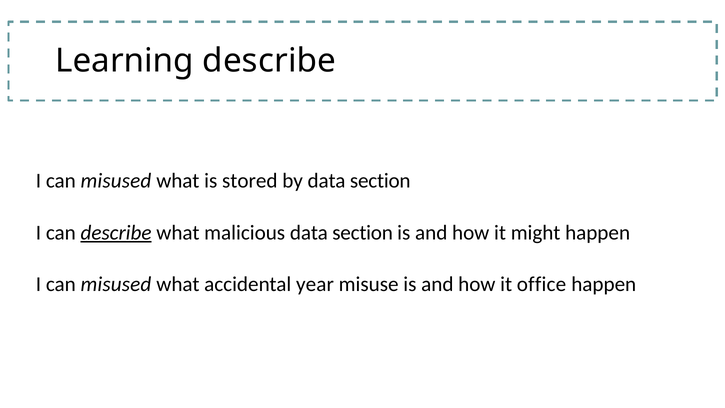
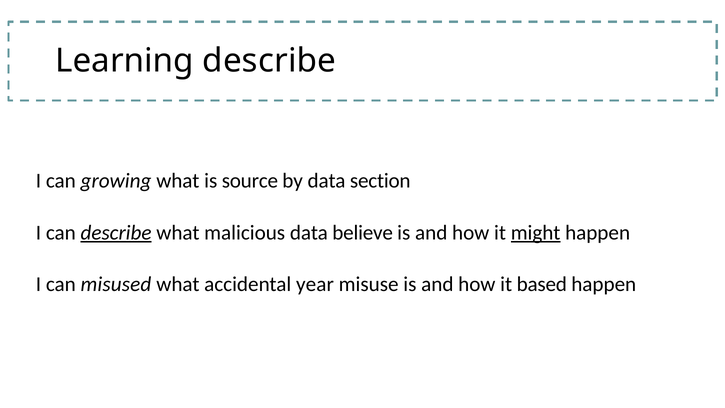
misused at (116, 181): misused -> growing
stored: stored -> source
malicious data section: section -> believe
might underline: none -> present
office: office -> based
